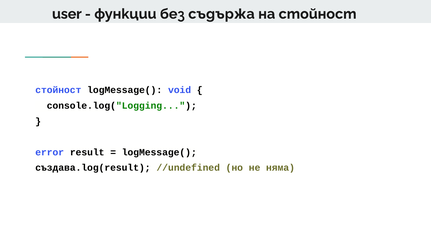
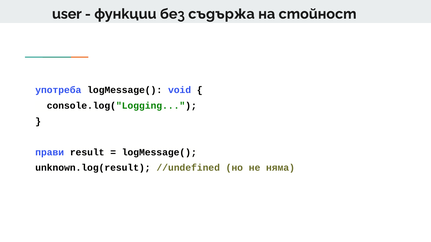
стойност at (58, 90): стойност -> употреба
error: error -> прави
създава.log(result: създава.log(result -> unknown.log(result
